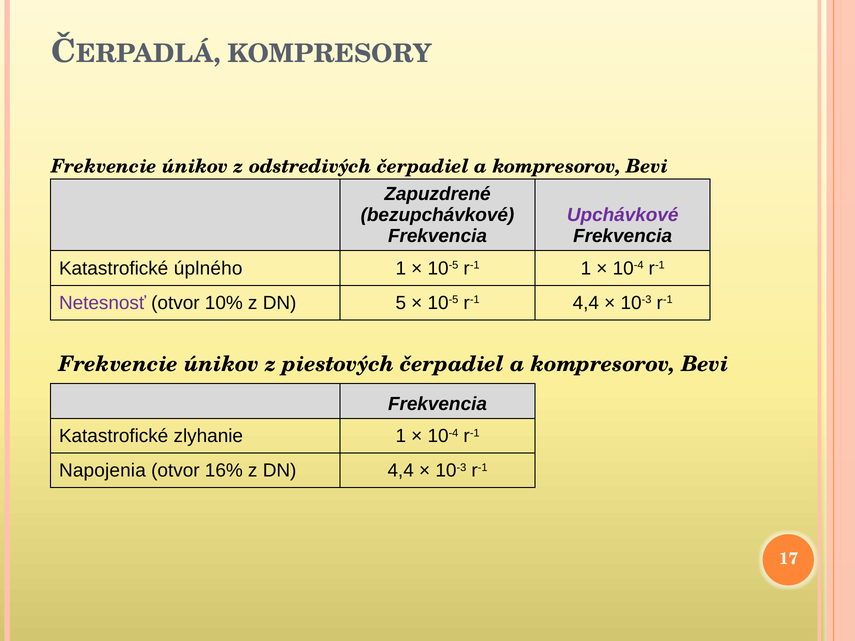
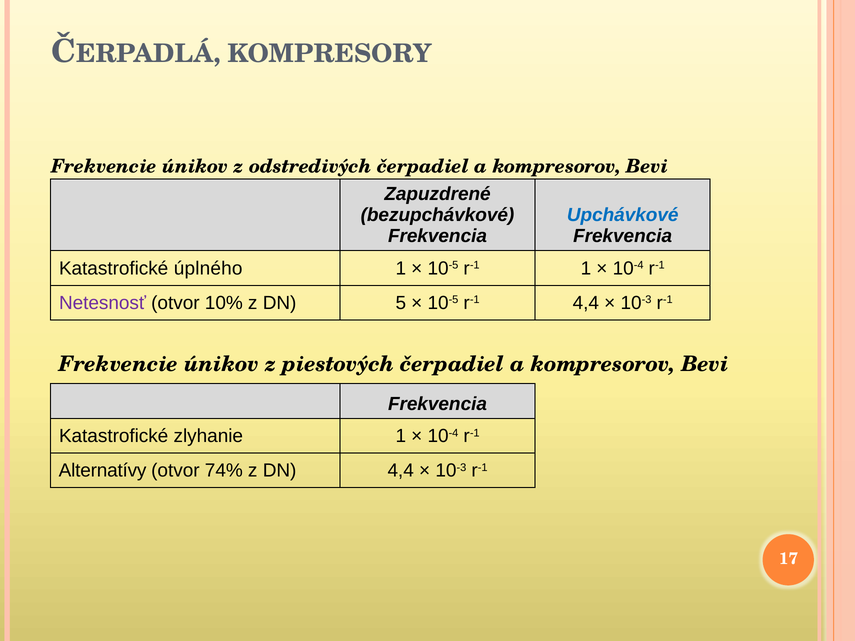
Upchávkové colour: purple -> blue
Napojenia: Napojenia -> Alternatívy
16%: 16% -> 74%
